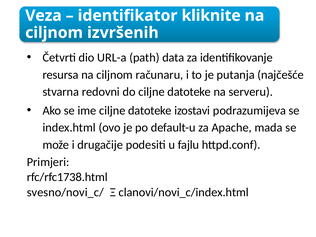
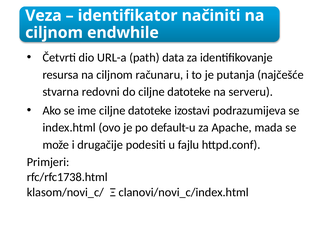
kliknite: kliknite -> načiniti
izvršenih: izvršenih -> endwhile
svesno/novi_c/: svesno/novi_c/ -> klasom/novi_c/
